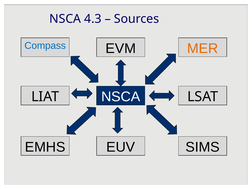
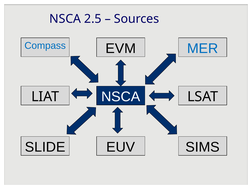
4.3: 4.3 -> 2.5
MER colour: orange -> blue
EMHS: EMHS -> SLIDE
